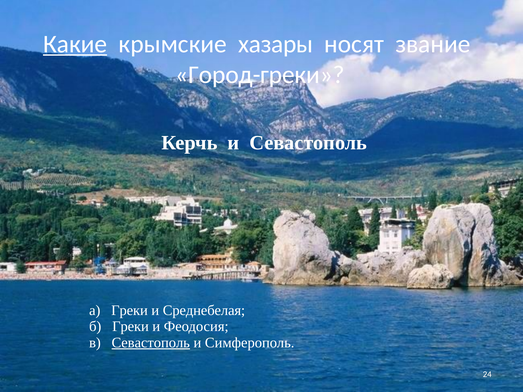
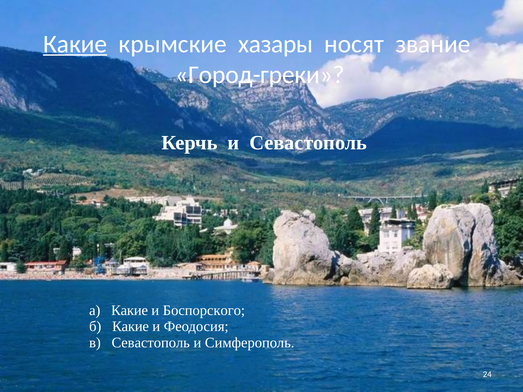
а Греки: Греки -> Какие
Среднебелая: Среднебелая -> Боспорского
б Греки: Греки -> Какие
Севастополь at (151, 343) underline: present -> none
